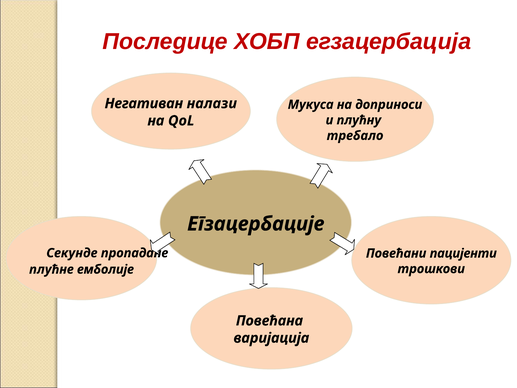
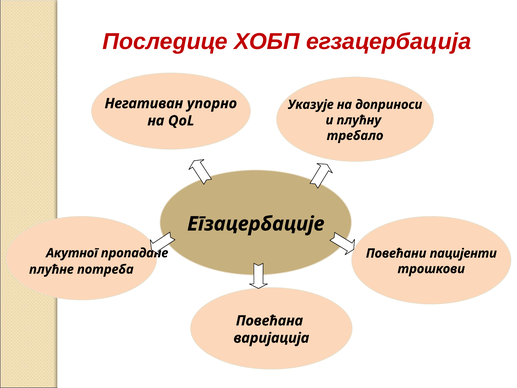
налази: налази -> упорно
Мукуса: Мукуса -> Указује
Секунде: Секунде -> Акутног
емболије: емболије -> потреба
